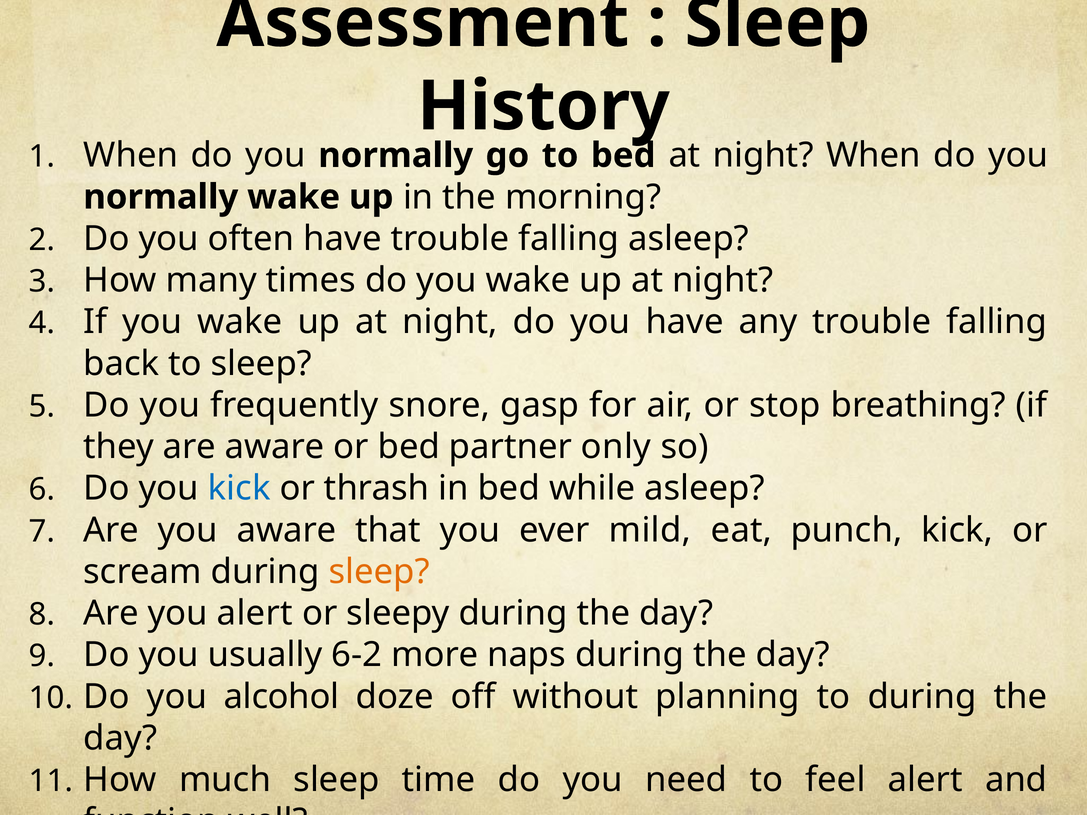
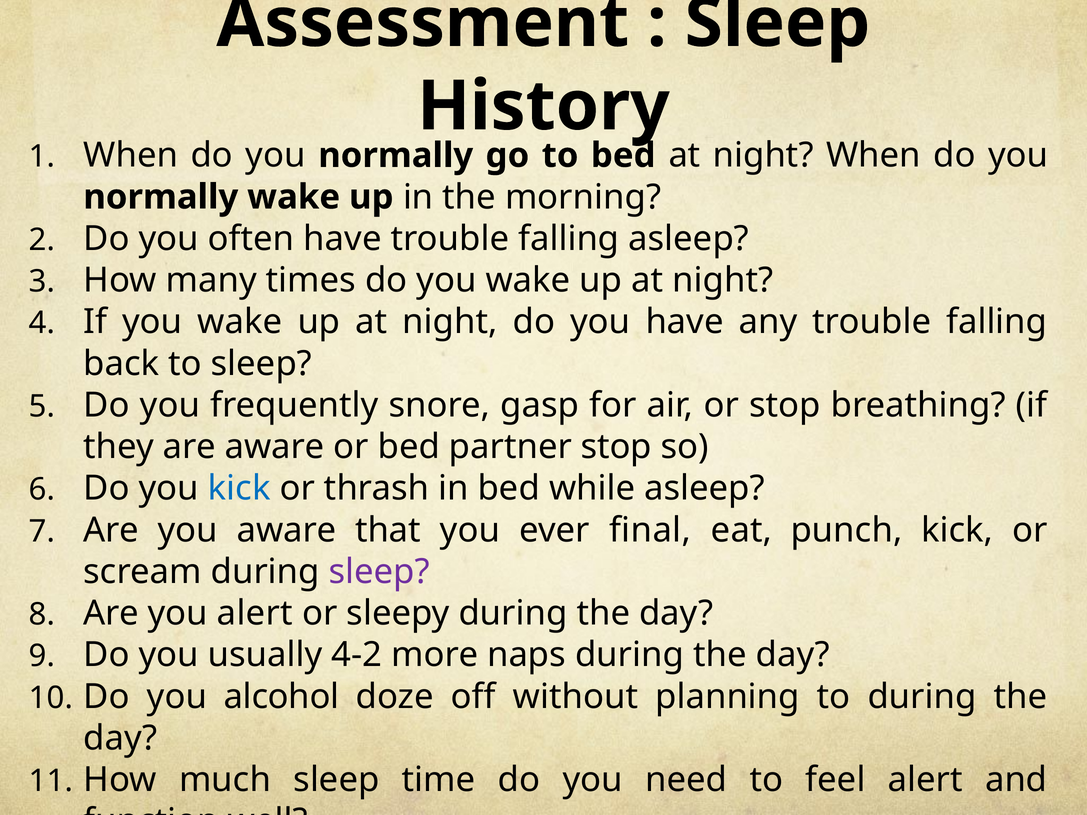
partner only: only -> stop
mild: mild -> final
sleep at (379, 572) colour: orange -> purple
6-2: 6-2 -> 4-2
